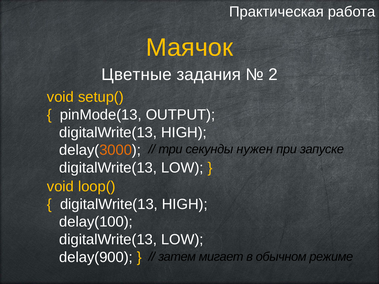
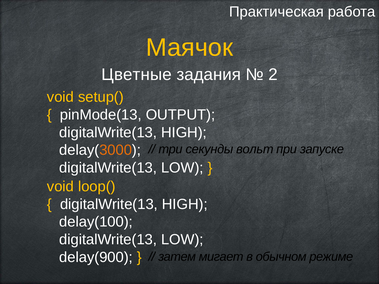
нужен: нужен -> вольт
